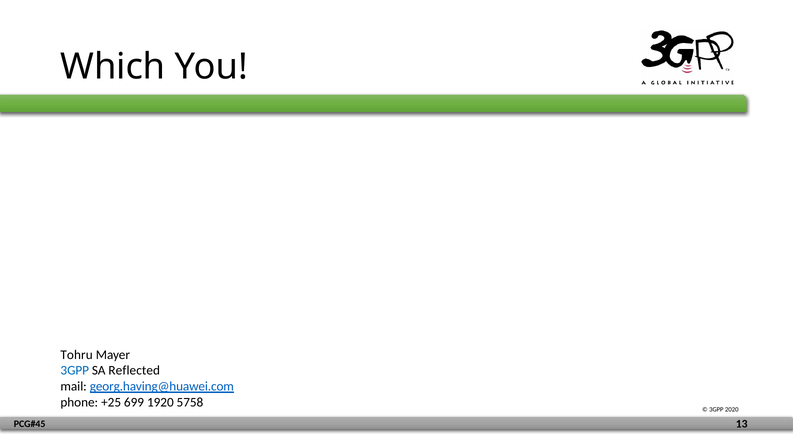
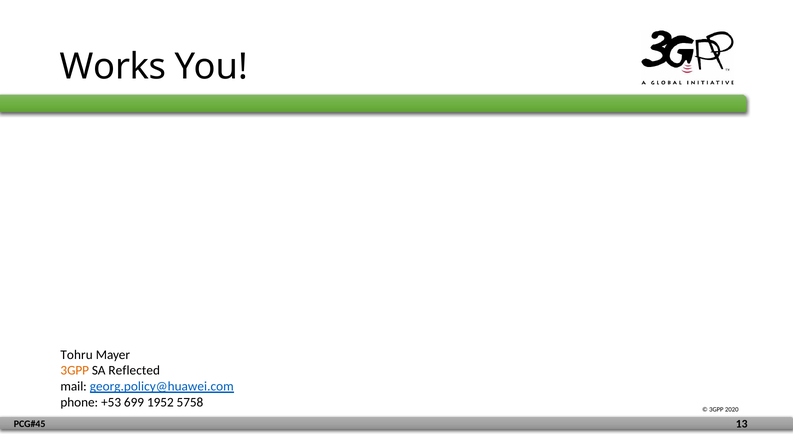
Which: Which -> Works
3GPP at (75, 371) colour: blue -> orange
georg.having@huawei.com: georg.having@huawei.com -> georg.policy@huawei.com
+25: +25 -> +53
1920: 1920 -> 1952
